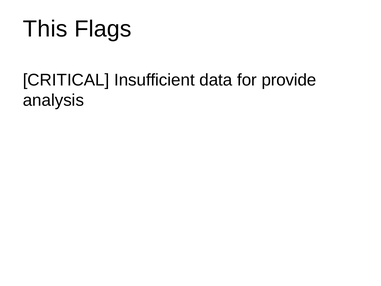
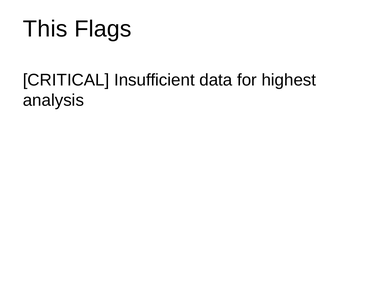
provide: provide -> highest
